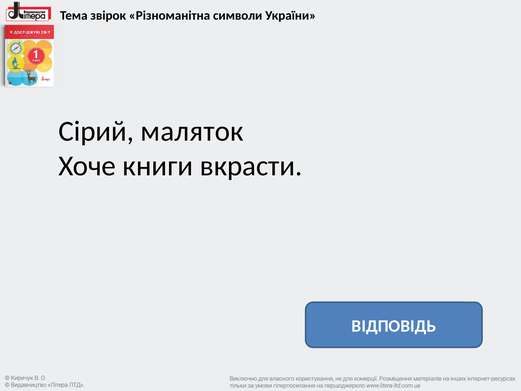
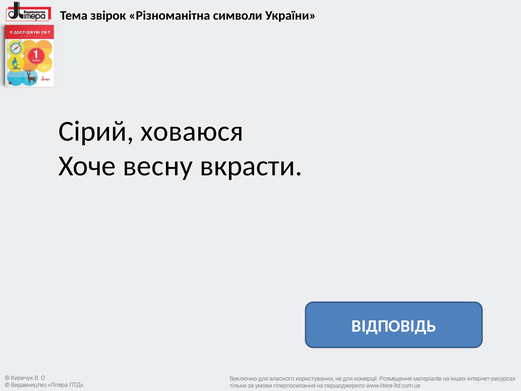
маляток: маляток -> ховаюся
книги: книги -> весну
